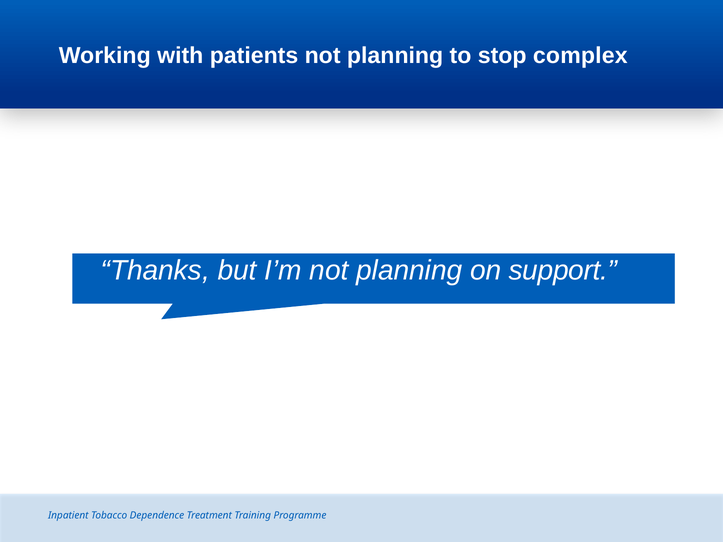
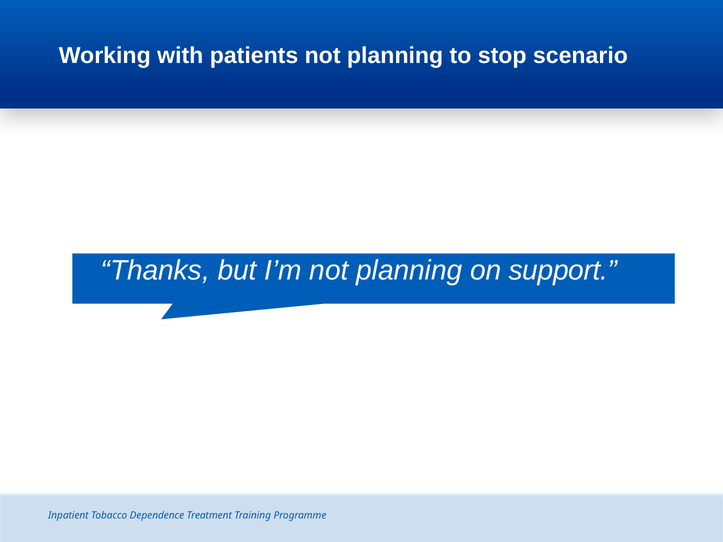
complex: complex -> scenario
